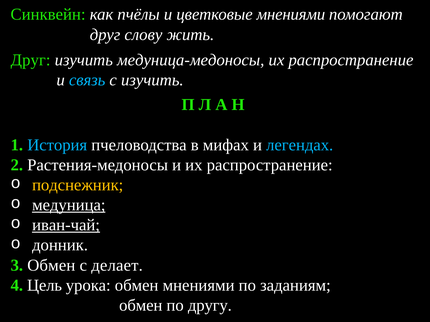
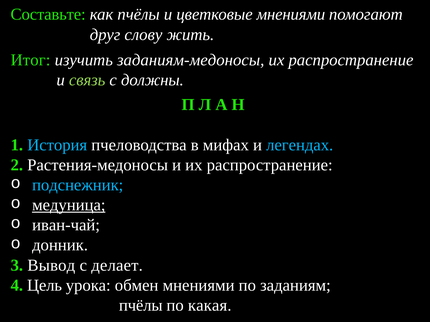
Синквейн: Синквейн -> Составьте
Друг at (31, 60): Друг -> Итог
медуница-медоносы: медуница-медоносы -> заданиям-медоносы
связь colour: light blue -> light green
с изучить: изучить -> должны
подснежник colour: yellow -> light blue
иван-чай underline: present -> none
3 Обмен: Обмен -> Вывод
обмен at (141, 306): обмен -> пчёлы
другу: другу -> какая
